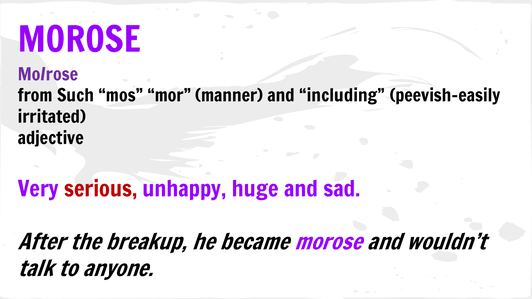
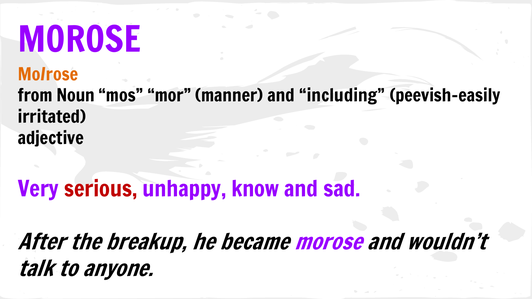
Mo/rose colour: purple -> orange
Such: Such -> Noun
huge: huge -> know
